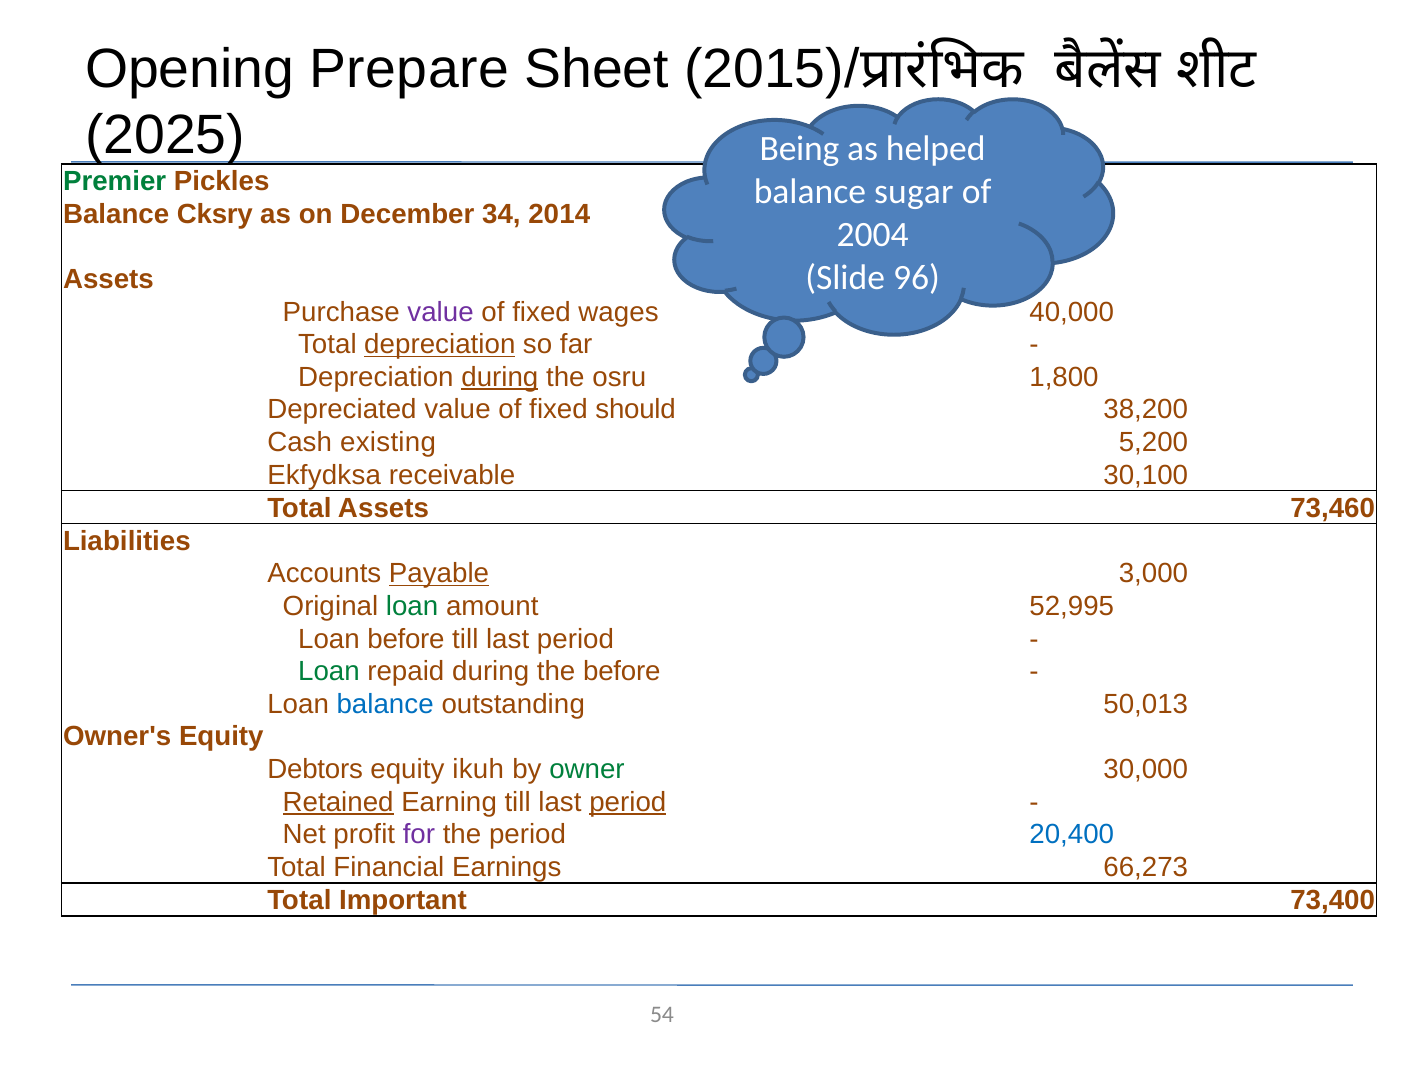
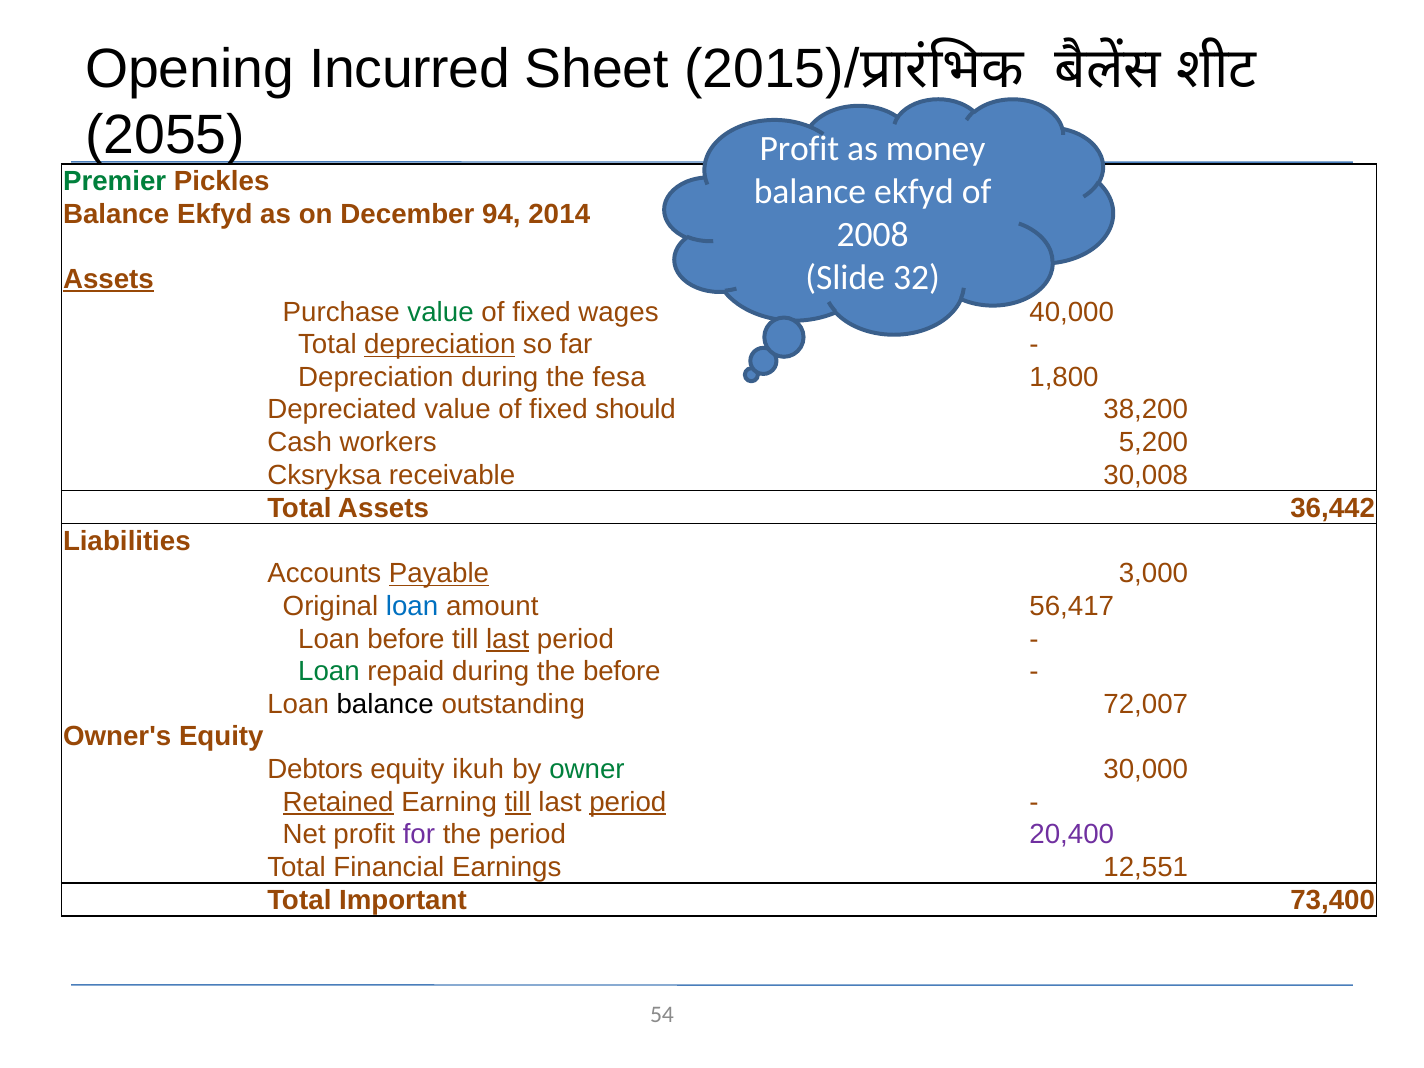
Prepare: Prepare -> Incurred
2025: 2025 -> 2055
Being at (800, 149): Being -> Profit
helped: helped -> money
sugar at (914, 192): sugar -> ekfyd
Cksry at (215, 214): Cksry -> Ekfyd
34: 34 -> 94
2004: 2004 -> 2008
96: 96 -> 32
Assets at (108, 279) underline: none -> present
value at (441, 312) colour: purple -> green
during at (500, 377) underline: present -> none
osru: osru -> fesa
existing: existing -> workers
Ekfydksa: Ekfydksa -> Cksryksa
30,100: 30,100 -> 30,008
73,460: 73,460 -> 36,442
loan at (412, 606) colour: green -> blue
52,995: 52,995 -> 56,417
last at (508, 639) underline: none -> present
balance at (385, 704) colour: blue -> black
50,013: 50,013 -> 72,007
till at (518, 802) underline: none -> present
20,400 colour: blue -> purple
66,273: 66,273 -> 12,551
